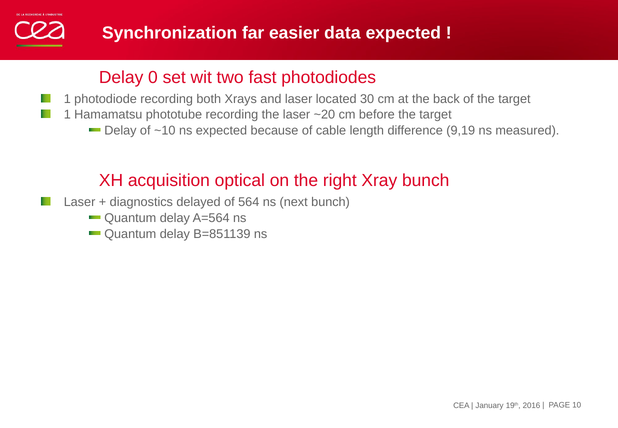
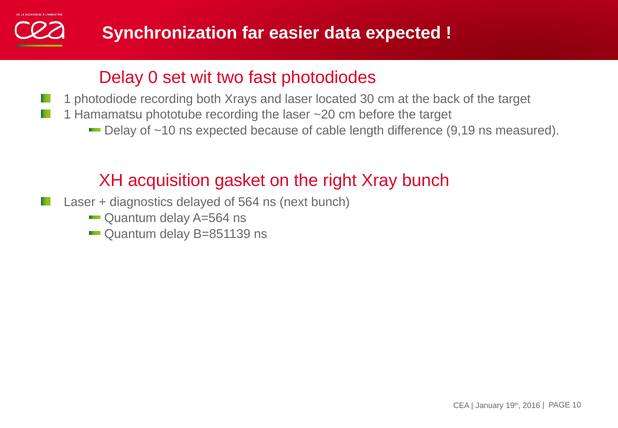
optical: optical -> gasket
